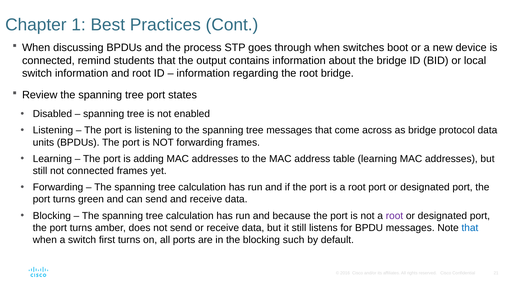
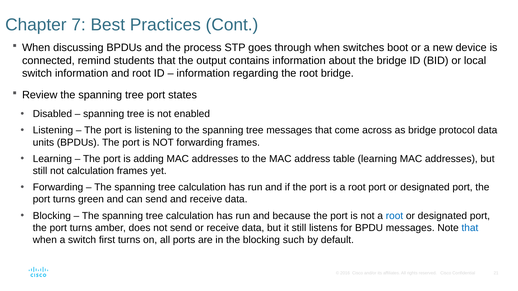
1: 1 -> 7
not connected: connected -> calculation
root at (394, 216) colour: purple -> blue
